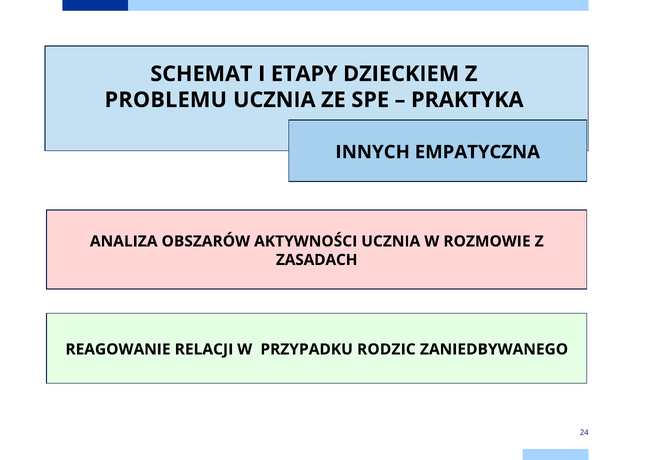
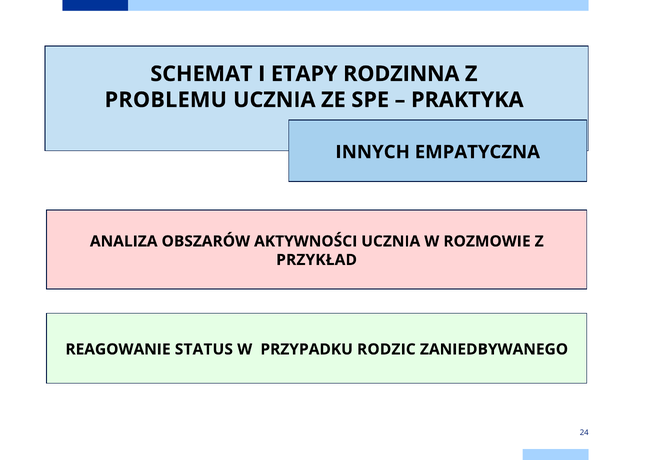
DZIECKIEM: DZIECKIEM -> RODZINNA
ZASADACH: ZASADACH -> PRZYKŁAD
RELACJI: RELACJI -> STATUS
